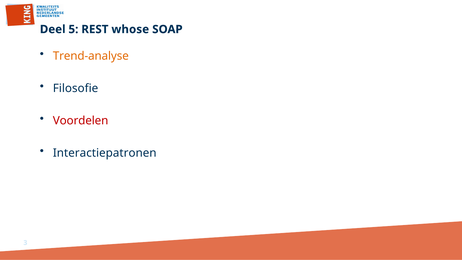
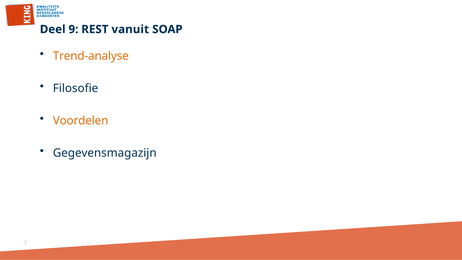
5: 5 -> 9
whose: whose -> vanuit
Voordelen colour: red -> orange
Interactiepatronen: Interactiepatronen -> Gegevensmagazijn
